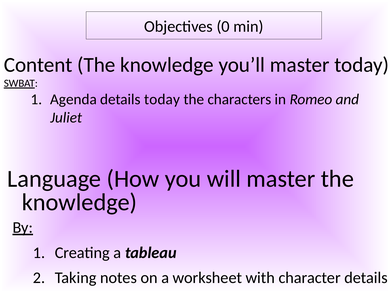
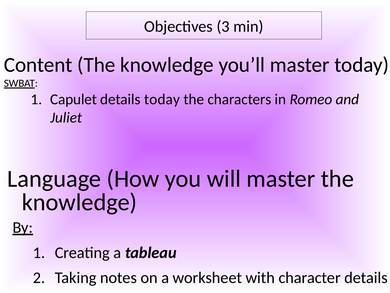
0: 0 -> 3
Agenda: Agenda -> Capulet
